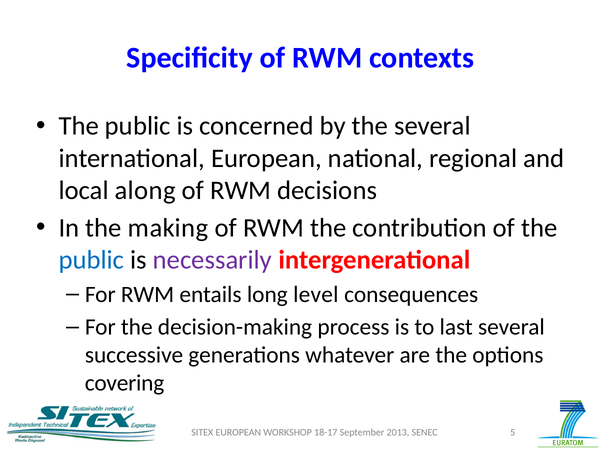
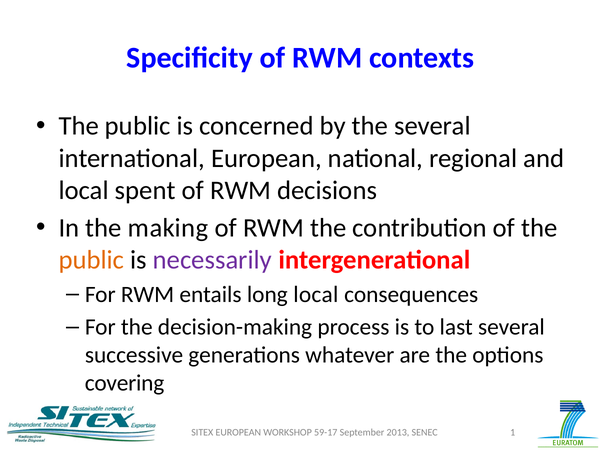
along: along -> spent
public at (91, 260) colour: blue -> orange
long level: level -> local
18-17: 18-17 -> 59-17
5: 5 -> 1
